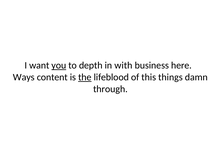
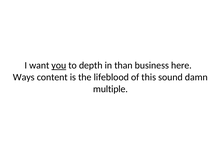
with: with -> than
the underline: present -> none
things: things -> sound
through: through -> multiple
